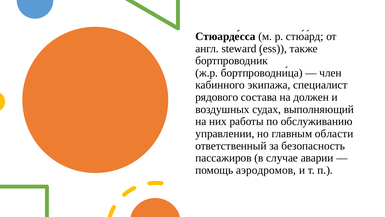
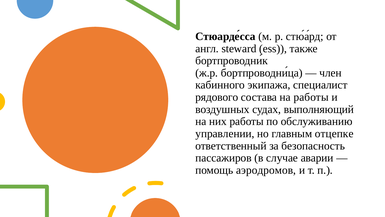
на должен: должен -> работы
области: области -> отцепке
